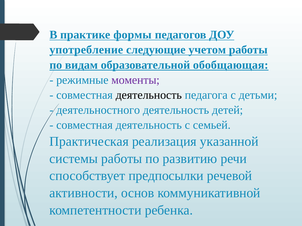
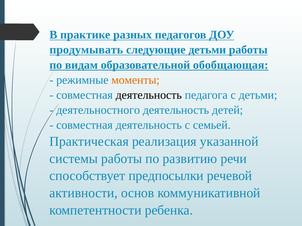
формы: формы -> разных
употребление: употребление -> продумывать
следующие учетом: учетом -> детьми
моменты colour: purple -> orange
